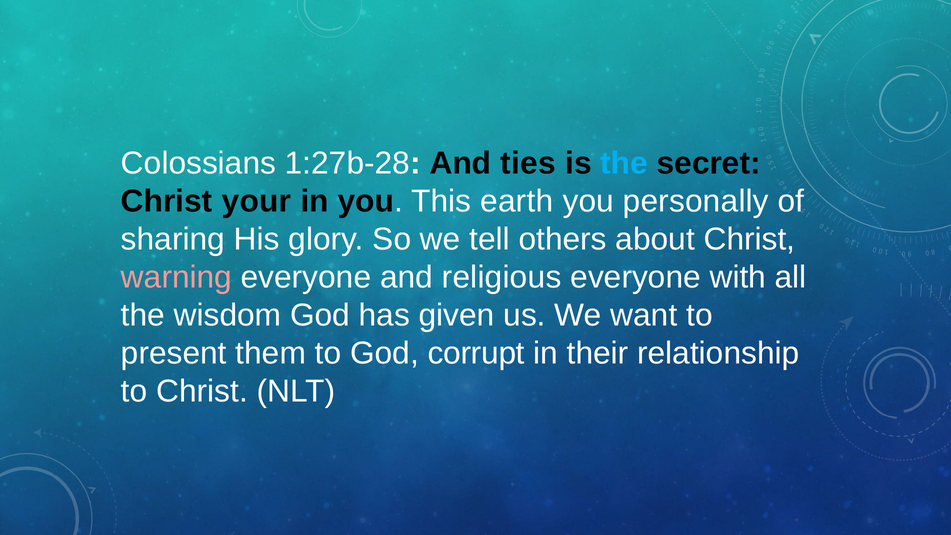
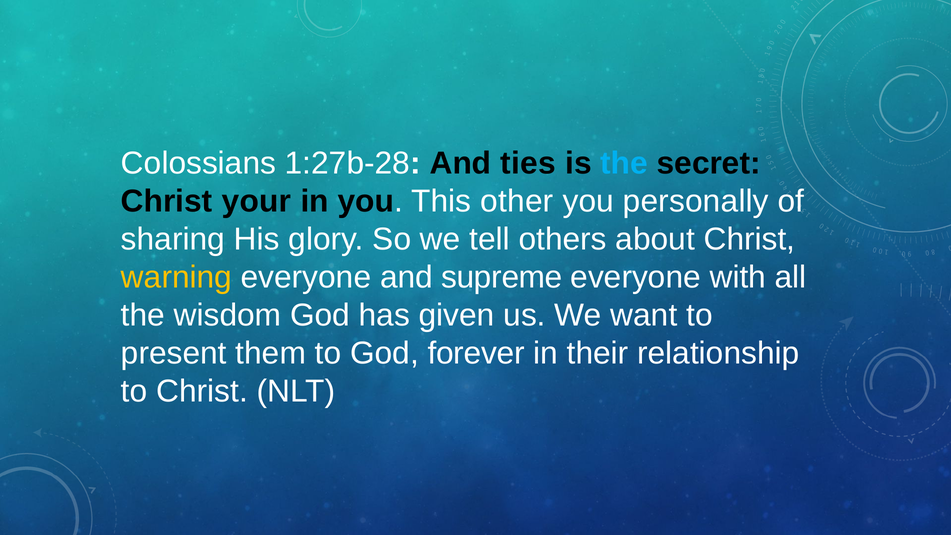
earth: earth -> other
warning colour: pink -> yellow
religious: religious -> supreme
corrupt: corrupt -> forever
